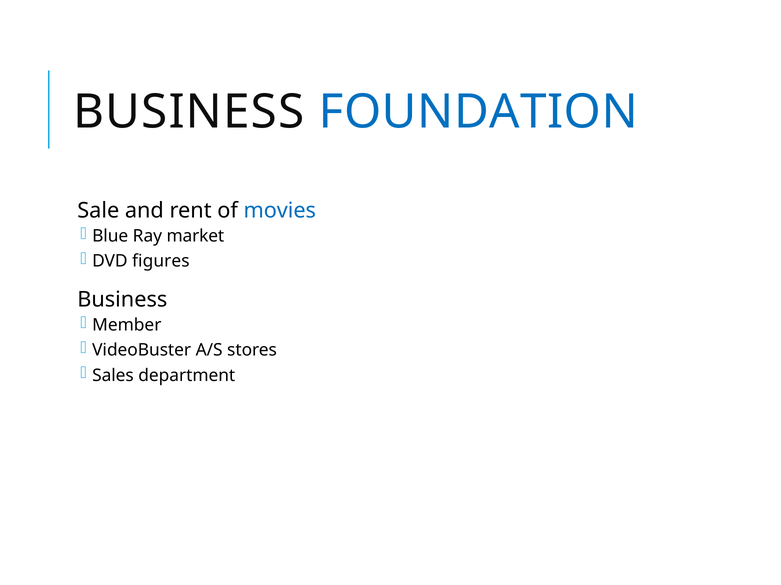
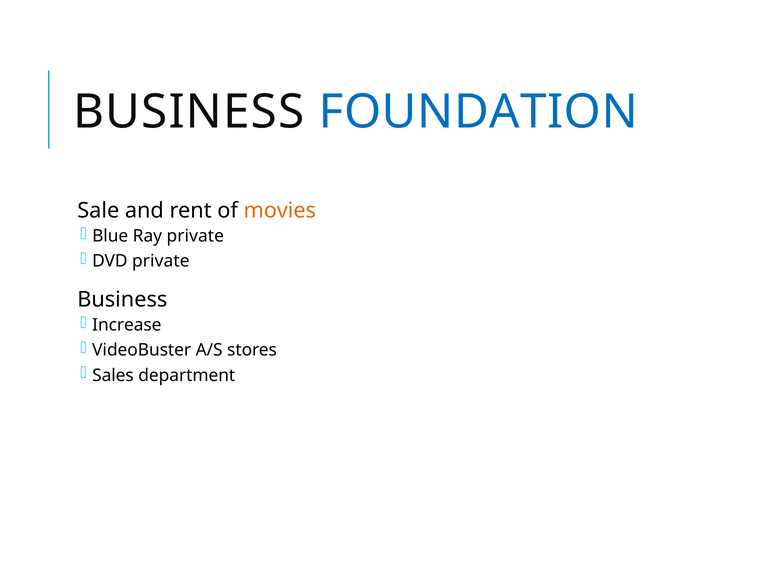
movies colour: blue -> orange
Ray market: market -> private
DVD figures: figures -> private
Member: Member -> Increase
